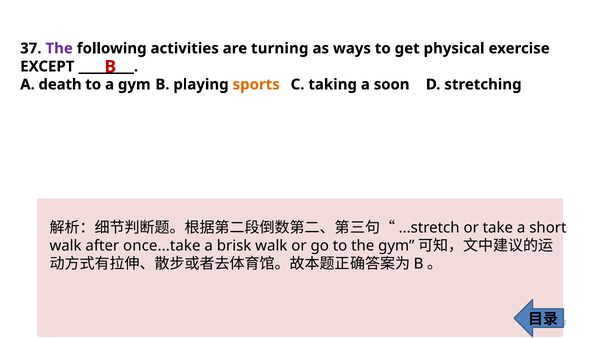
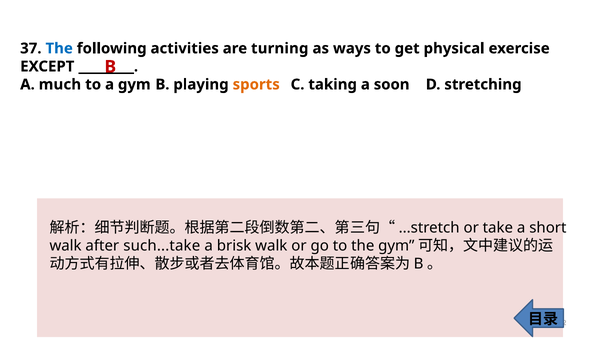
The at (59, 48) colour: purple -> blue
death: death -> much
once...take: once...take -> such...take
